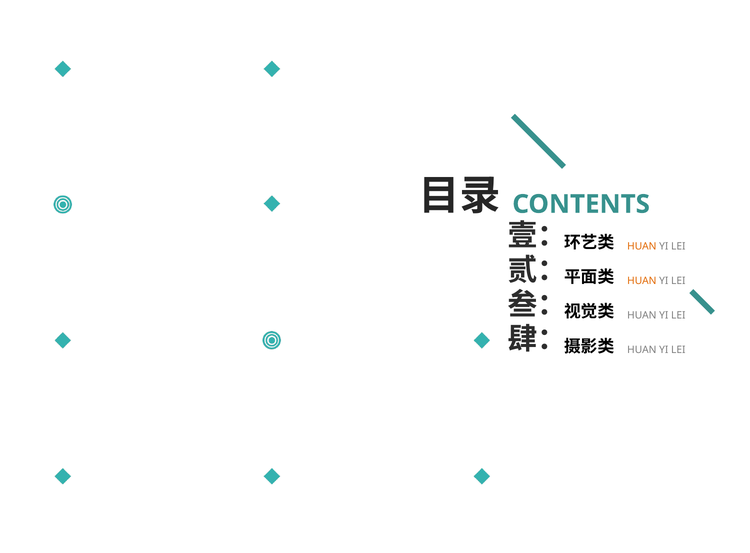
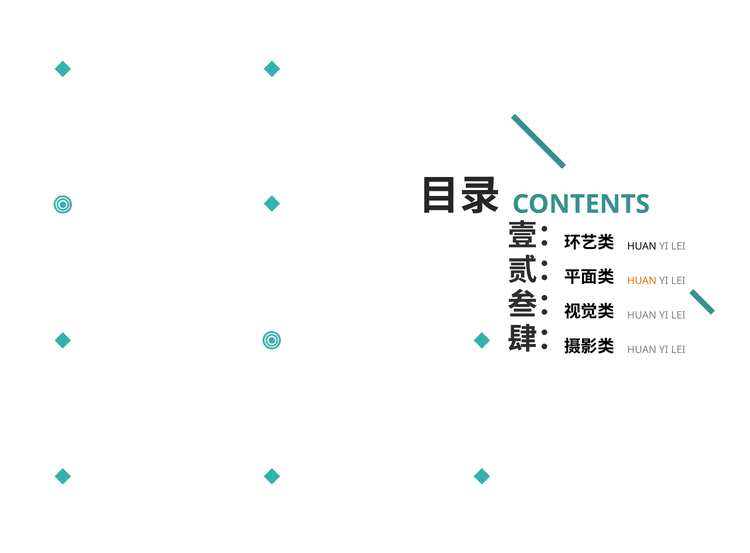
HUAN at (642, 246) colour: orange -> black
